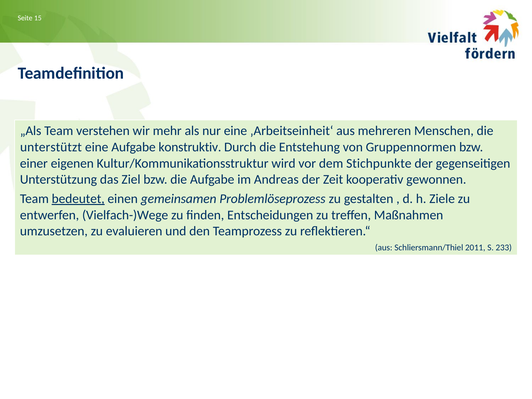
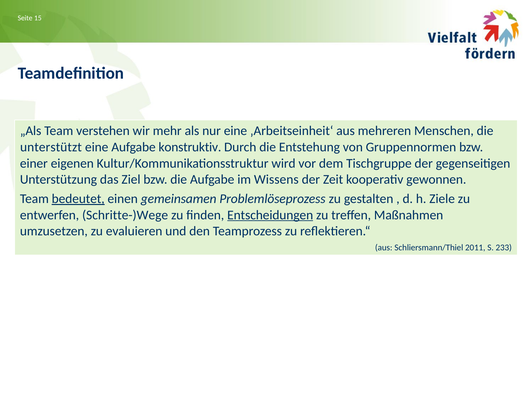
Stichpunkte: Stichpunkte -> Tischgruppe
Andreas: Andreas -> Wissens
Vielfach-)Wege: Vielfach-)Wege -> Schritte-)Wege
Entscheidungen underline: none -> present
